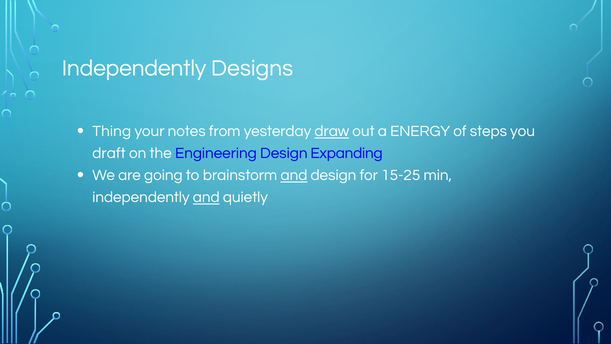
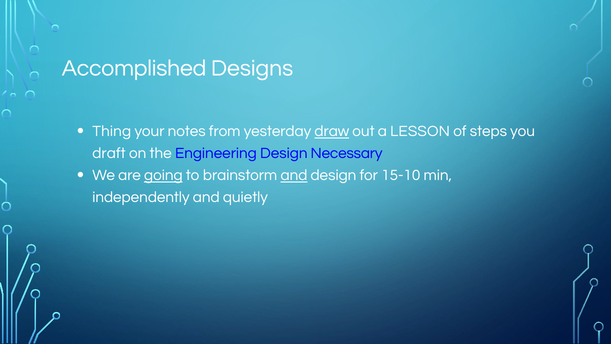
Independently at (134, 68): Independently -> Accomplished
ENERGY: ENERGY -> LESSON
Expanding: Expanding -> Necessary
going underline: none -> present
15-25: 15-25 -> 15-10
and at (206, 197) underline: present -> none
